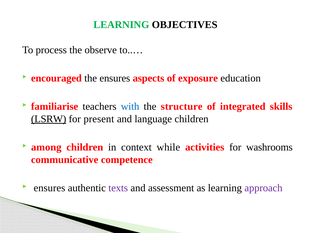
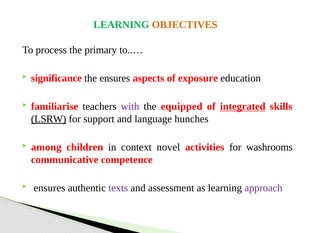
OBJECTIVES colour: black -> orange
observe: observe -> primary
encouraged: encouraged -> significance
with colour: blue -> purple
structure: structure -> equipped
integrated underline: none -> present
present: present -> support
language children: children -> hunches
while: while -> novel
